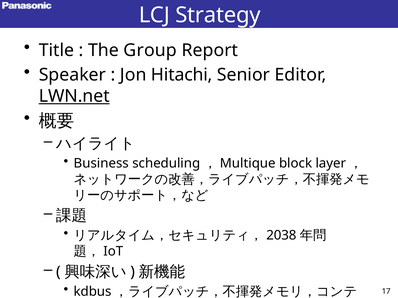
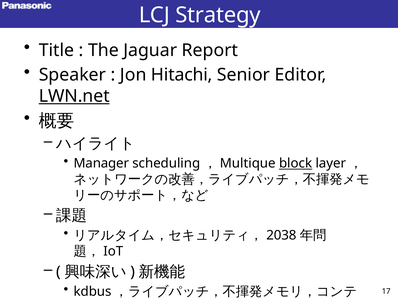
Group: Group -> Jaguar
Business: Business -> Manager
block underline: none -> present
